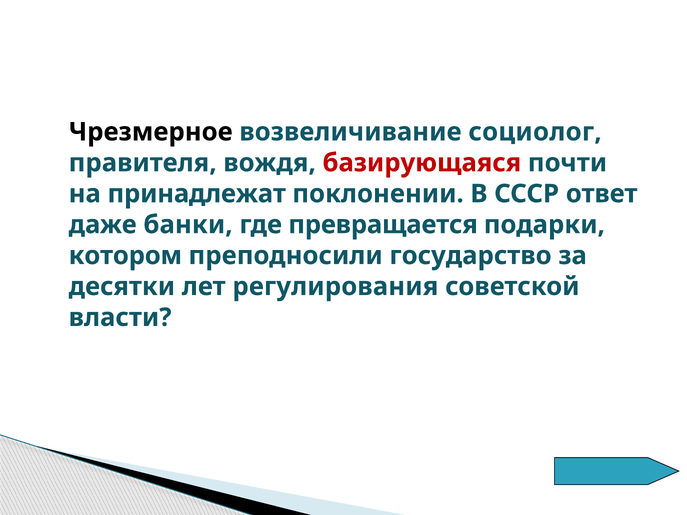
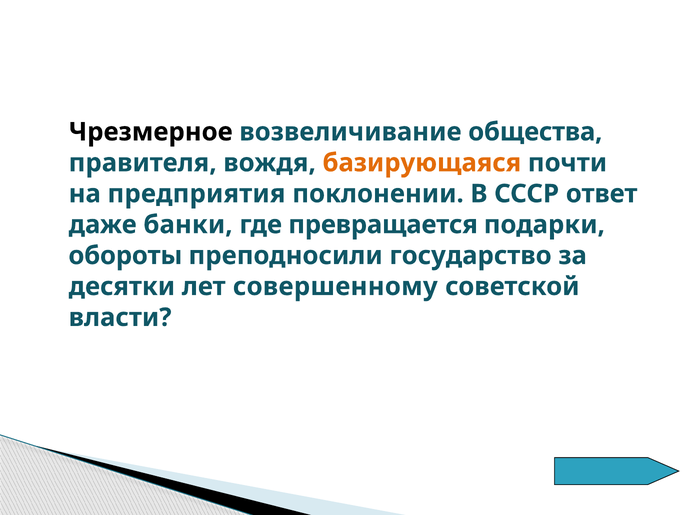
социолог: социолог -> общества
базирующаяся colour: red -> orange
принадлежат: принадлежат -> предприятия
котором: котором -> обороты
регулирования: регулирования -> совершенному
